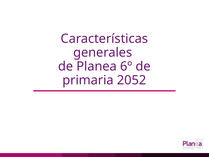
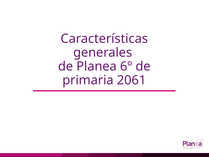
2052: 2052 -> 2061
